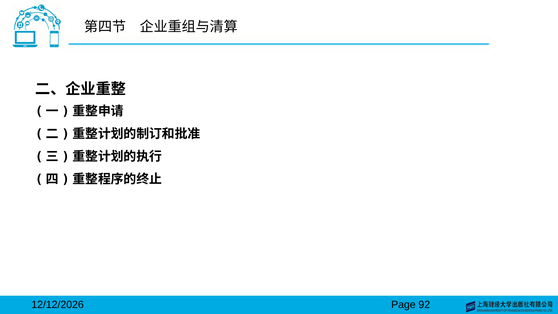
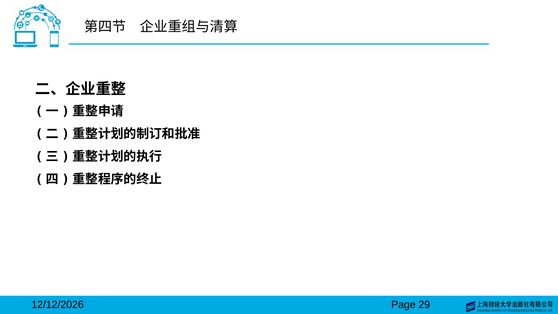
92: 92 -> 29
